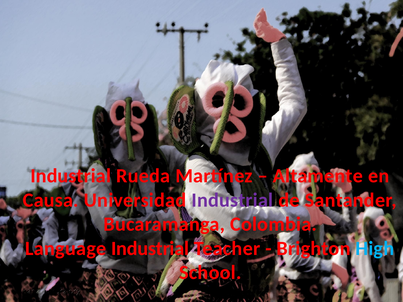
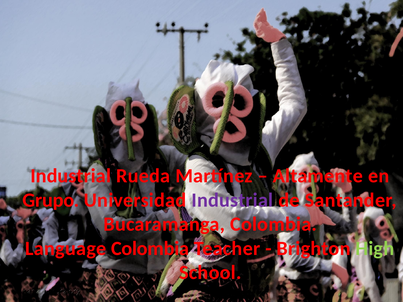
Causa: Causa -> Grupo
Language Industrial: Industrial -> Colombia
High colour: light blue -> light green
